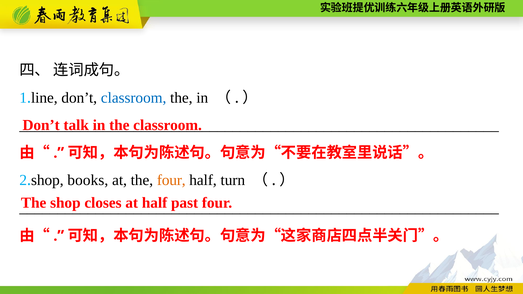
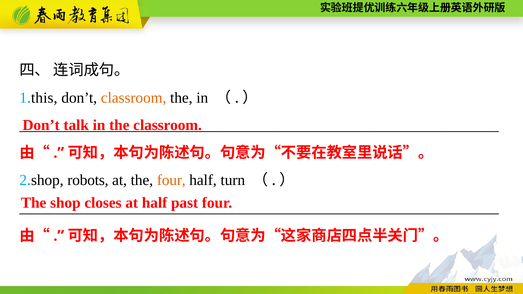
line: line -> this
classroom at (134, 98) colour: blue -> orange
books: books -> robots
